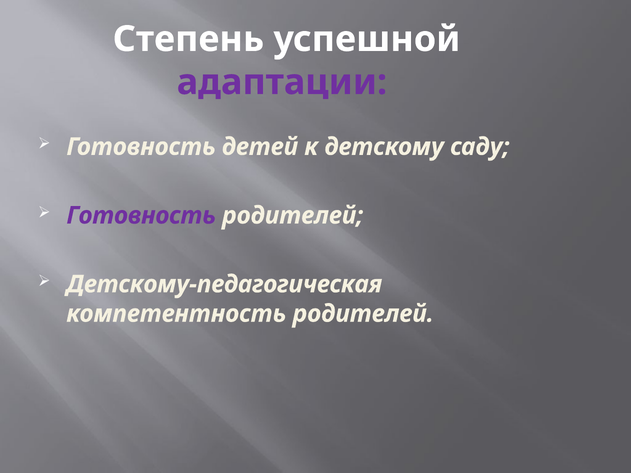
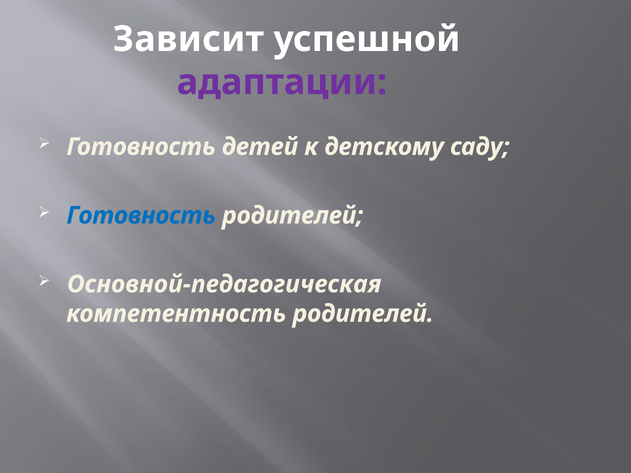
Степень: Степень -> Зависит
Готовность at (141, 216) colour: purple -> blue
Детскому-педагогическая: Детскому-педагогическая -> Основной-педагогическая
